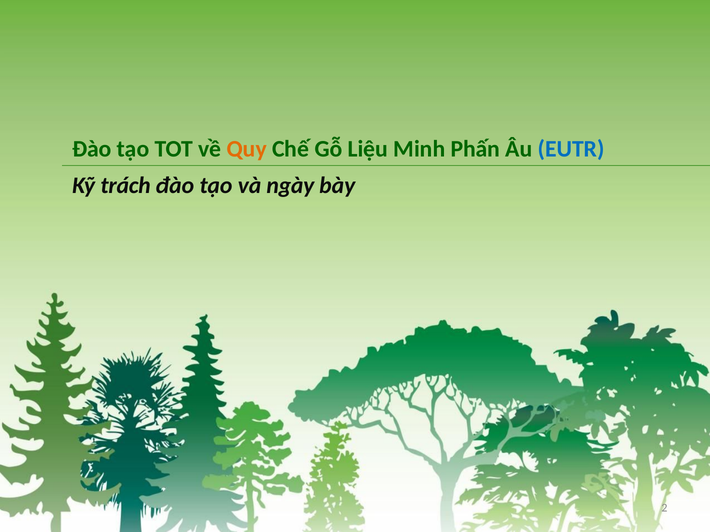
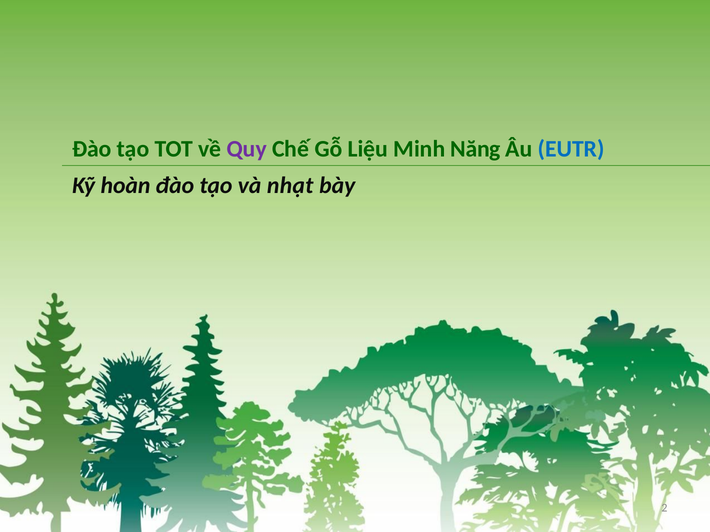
Quy colour: orange -> purple
Phấn: Phấn -> Năng
trách: trách -> hoàn
ngày: ngày -> nhạt
